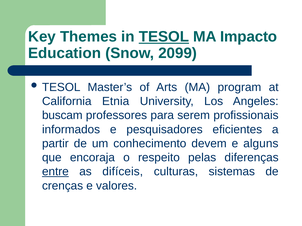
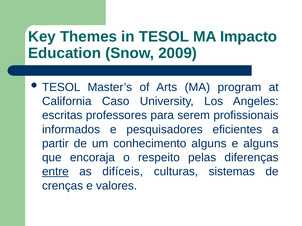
TESOL at (164, 37) underline: present -> none
2099: 2099 -> 2009
Etnia: Etnia -> Caso
buscam: buscam -> escritas
conhecimento devem: devem -> alguns
